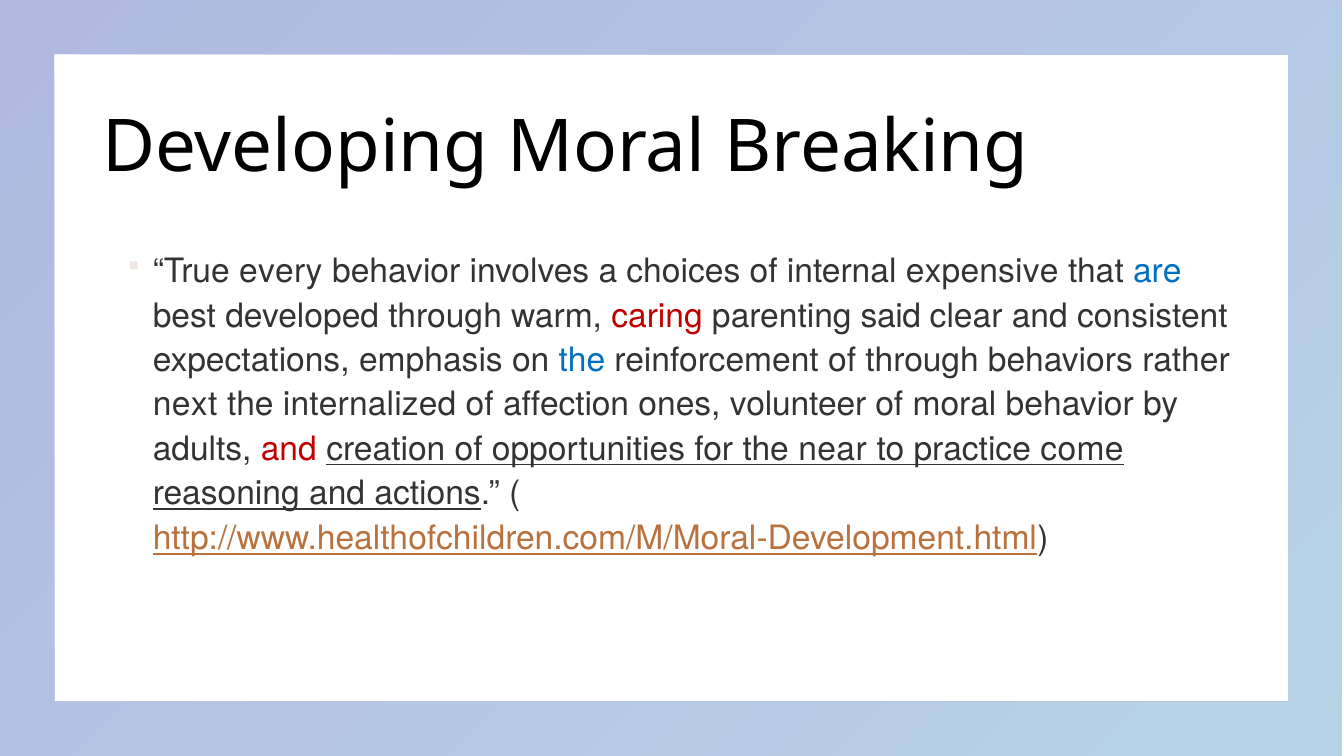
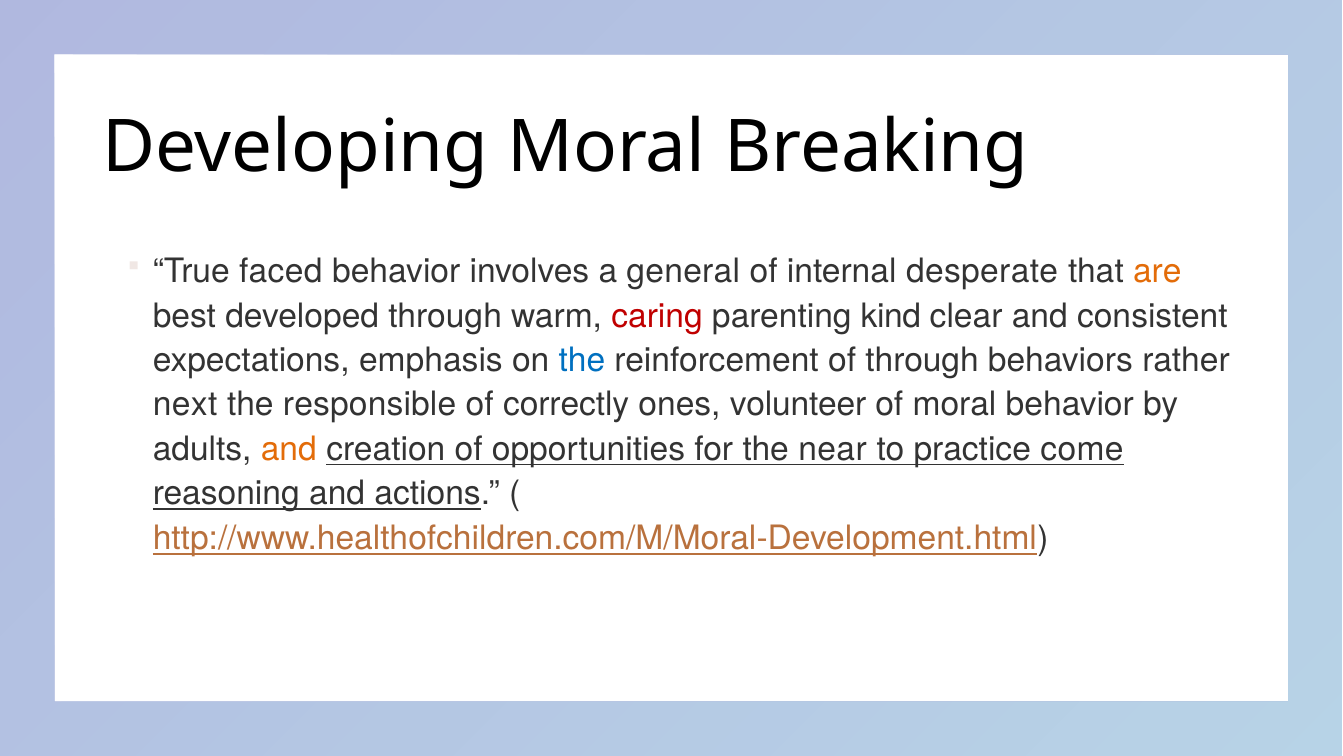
every: every -> faced
choices: choices -> general
expensive: expensive -> desperate
are colour: blue -> orange
said: said -> kind
internalized: internalized -> responsible
affection: affection -> correctly
and at (289, 449) colour: red -> orange
